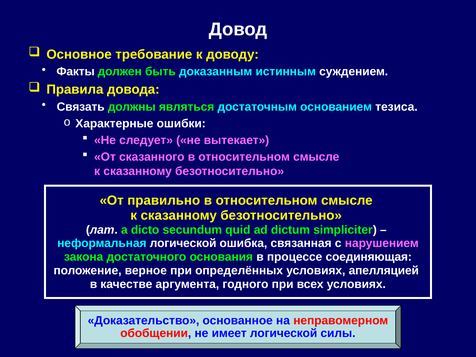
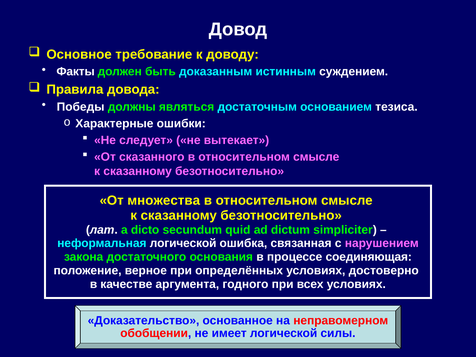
Связать: Связать -> Победы
правильно: правильно -> множества
апелляцией: апелляцией -> достоверно
